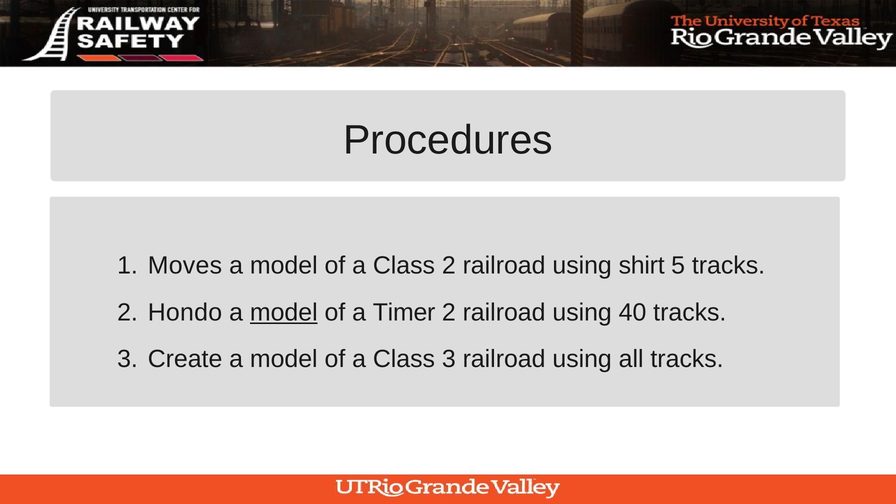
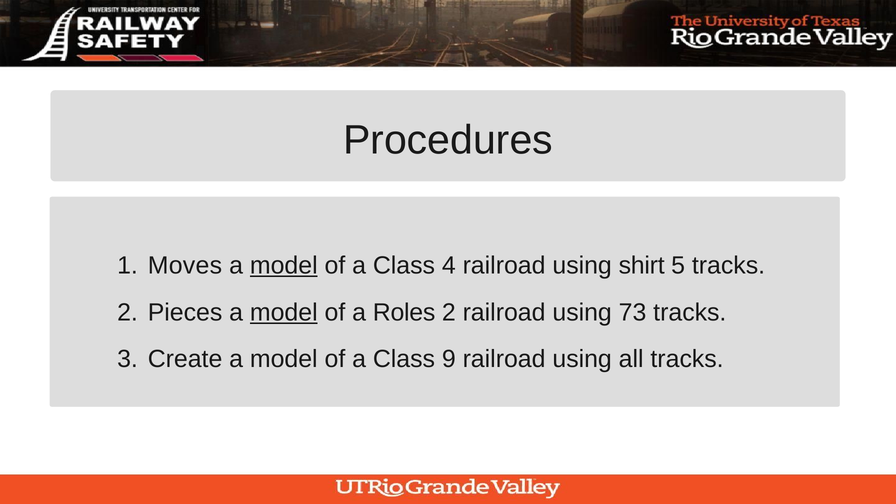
model at (284, 265) underline: none -> present
Class 2: 2 -> 4
Hondo: Hondo -> Pieces
Timer: Timer -> Roles
40: 40 -> 73
Class 3: 3 -> 9
